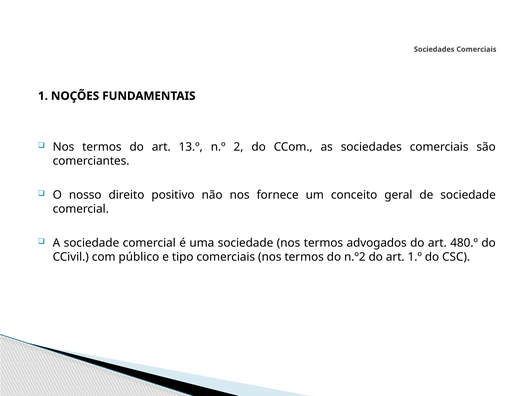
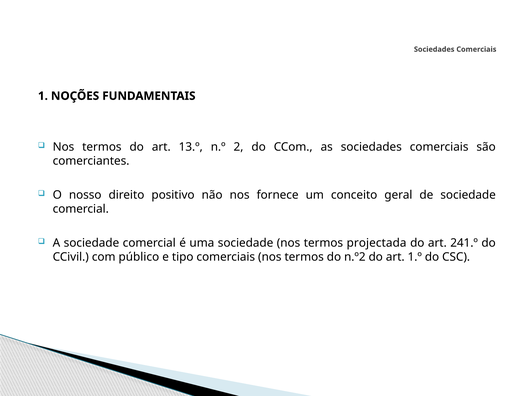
advogados: advogados -> projectada
480.º: 480.º -> 241.º
